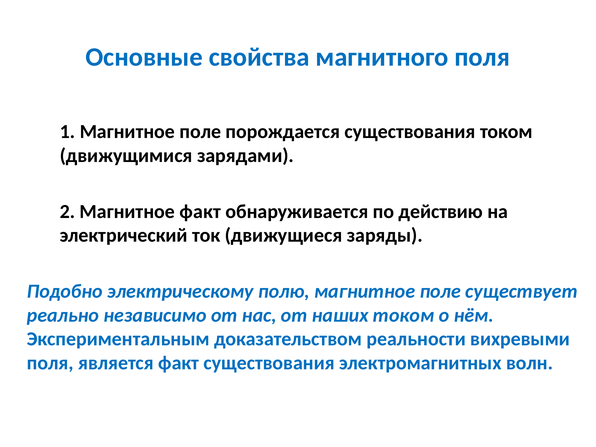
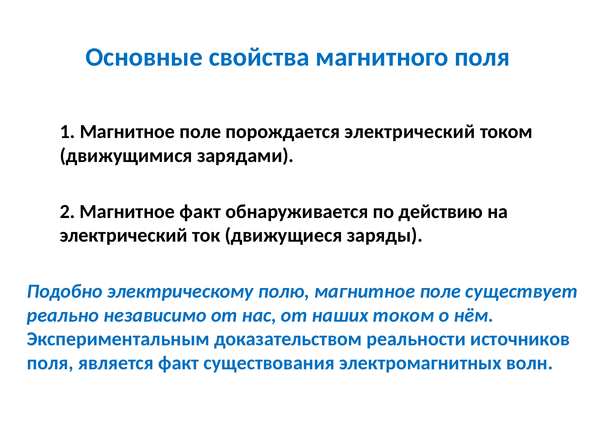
порождается существования: существования -> электрический
вихревыми: вихревыми -> источников
